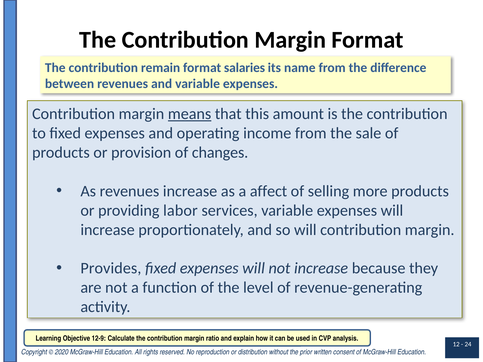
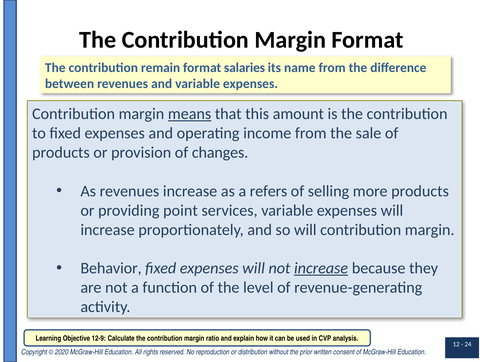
affect: affect -> refers
labor: labor -> point
Provides: Provides -> Behavior
increase at (321, 269) underline: none -> present
